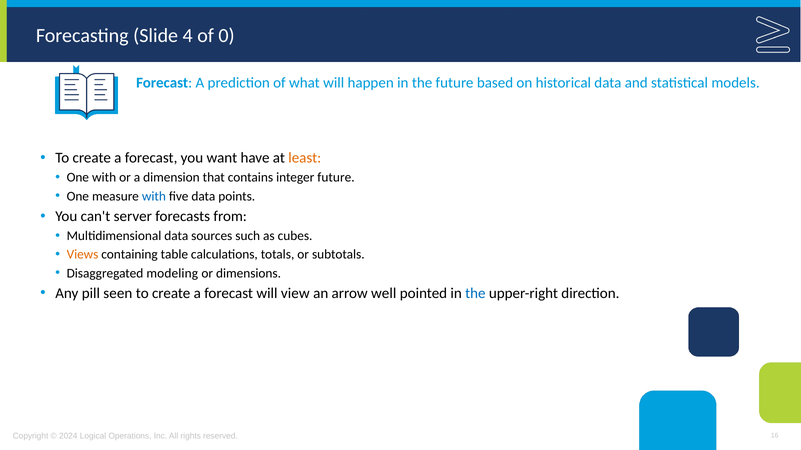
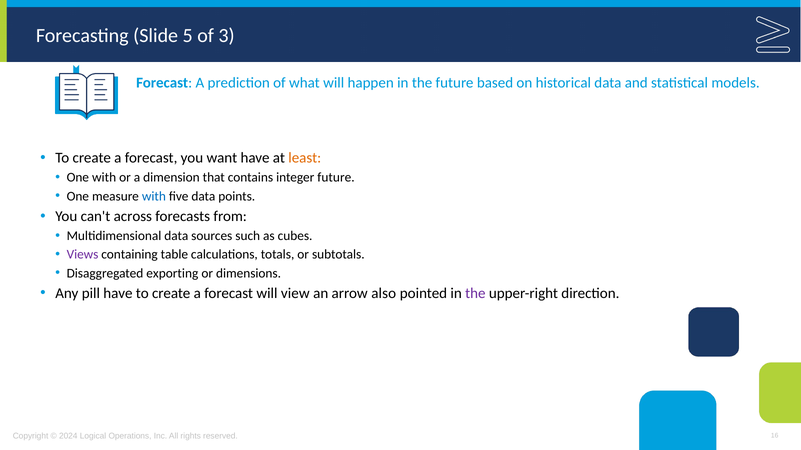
4: 4 -> 5
0: 0 -> 3
server: server -> across
Views colour: orange -> purple
modeling: modeling -> exporting
pill seen: seen -> have
well: well -> also
the at (475, 294) colour: blue -> purple
